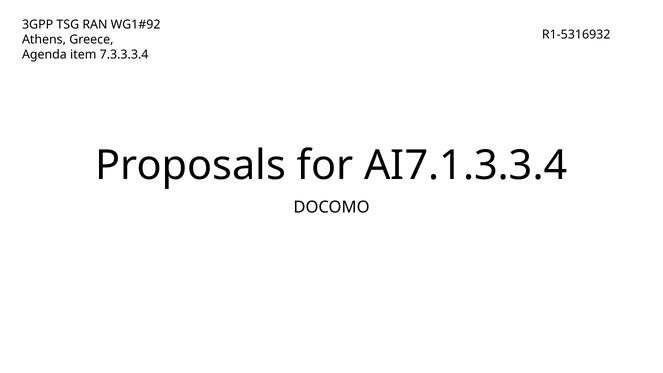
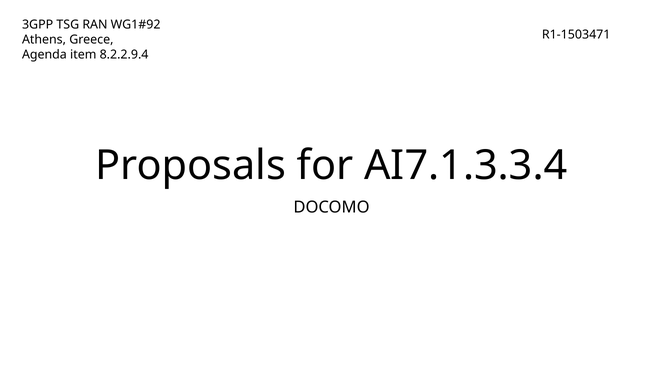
R1-5316932: R1-5316932 -> R1-1503471
7.3.3.3.4: 7.3.3.3.4 -> 8.2.2.9.4
